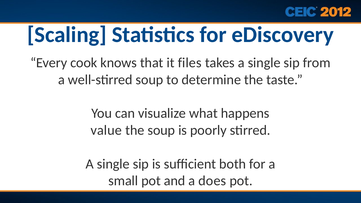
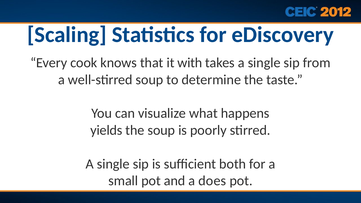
files: files -> with
value: value -> yields
